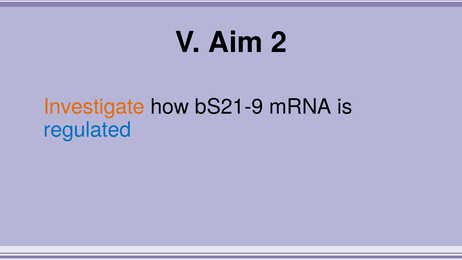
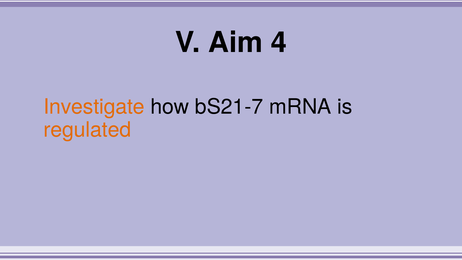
2: 2 -> 4
bS21-9: bS21-9 -> bS21-7
regulated colour: blue -> orange
